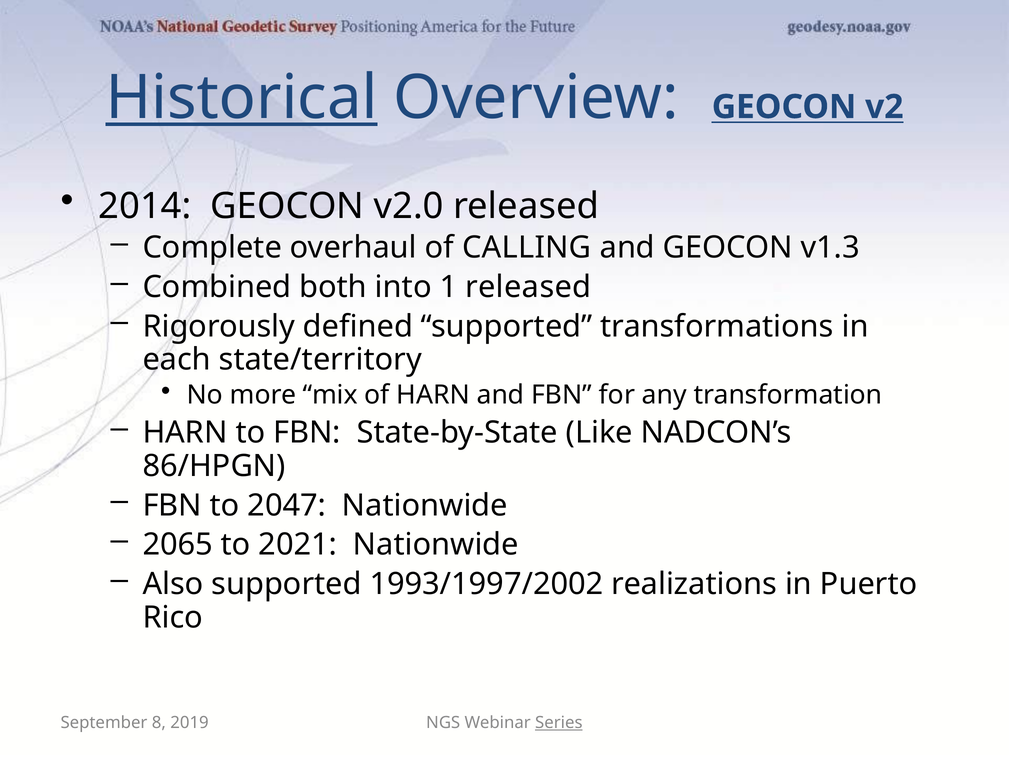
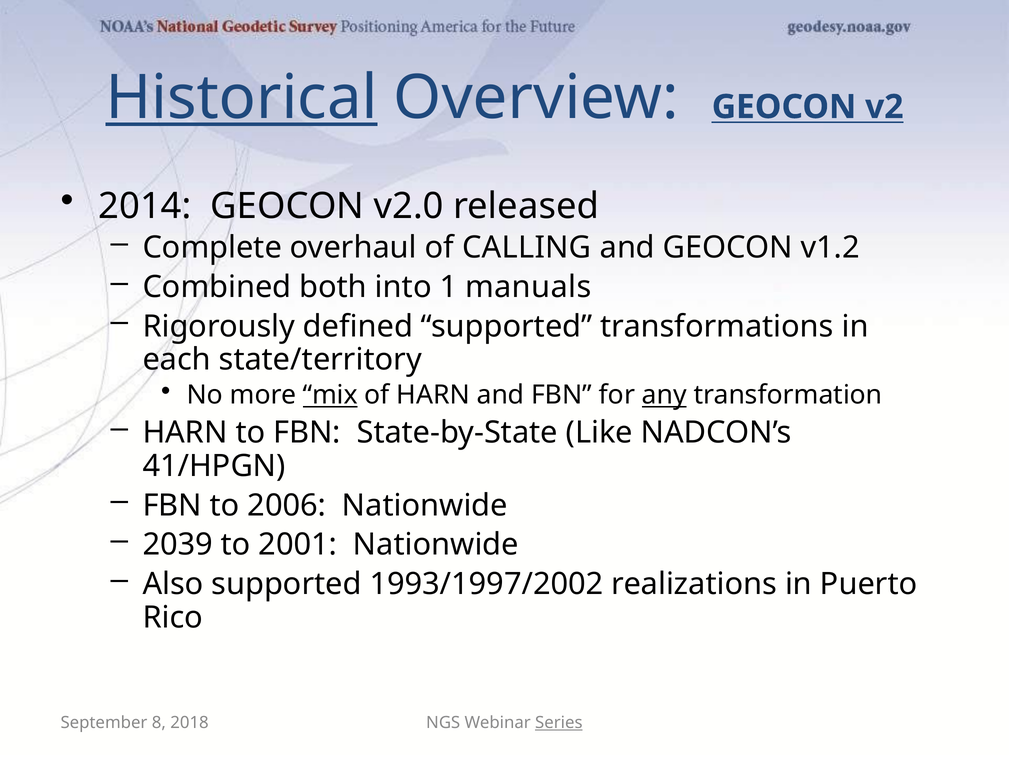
v1.3: v1.3 -> v1.2
1 released: released -> manuals
mix underline: none -> present
any underline: none -> present
86/HPGN: 86/HPGN -> 41/HPGN
2047: 2047 -> 2006
2065: 2065 -> 2039
2021: 2021 -> 2001
2019: 2019 -> 2018
